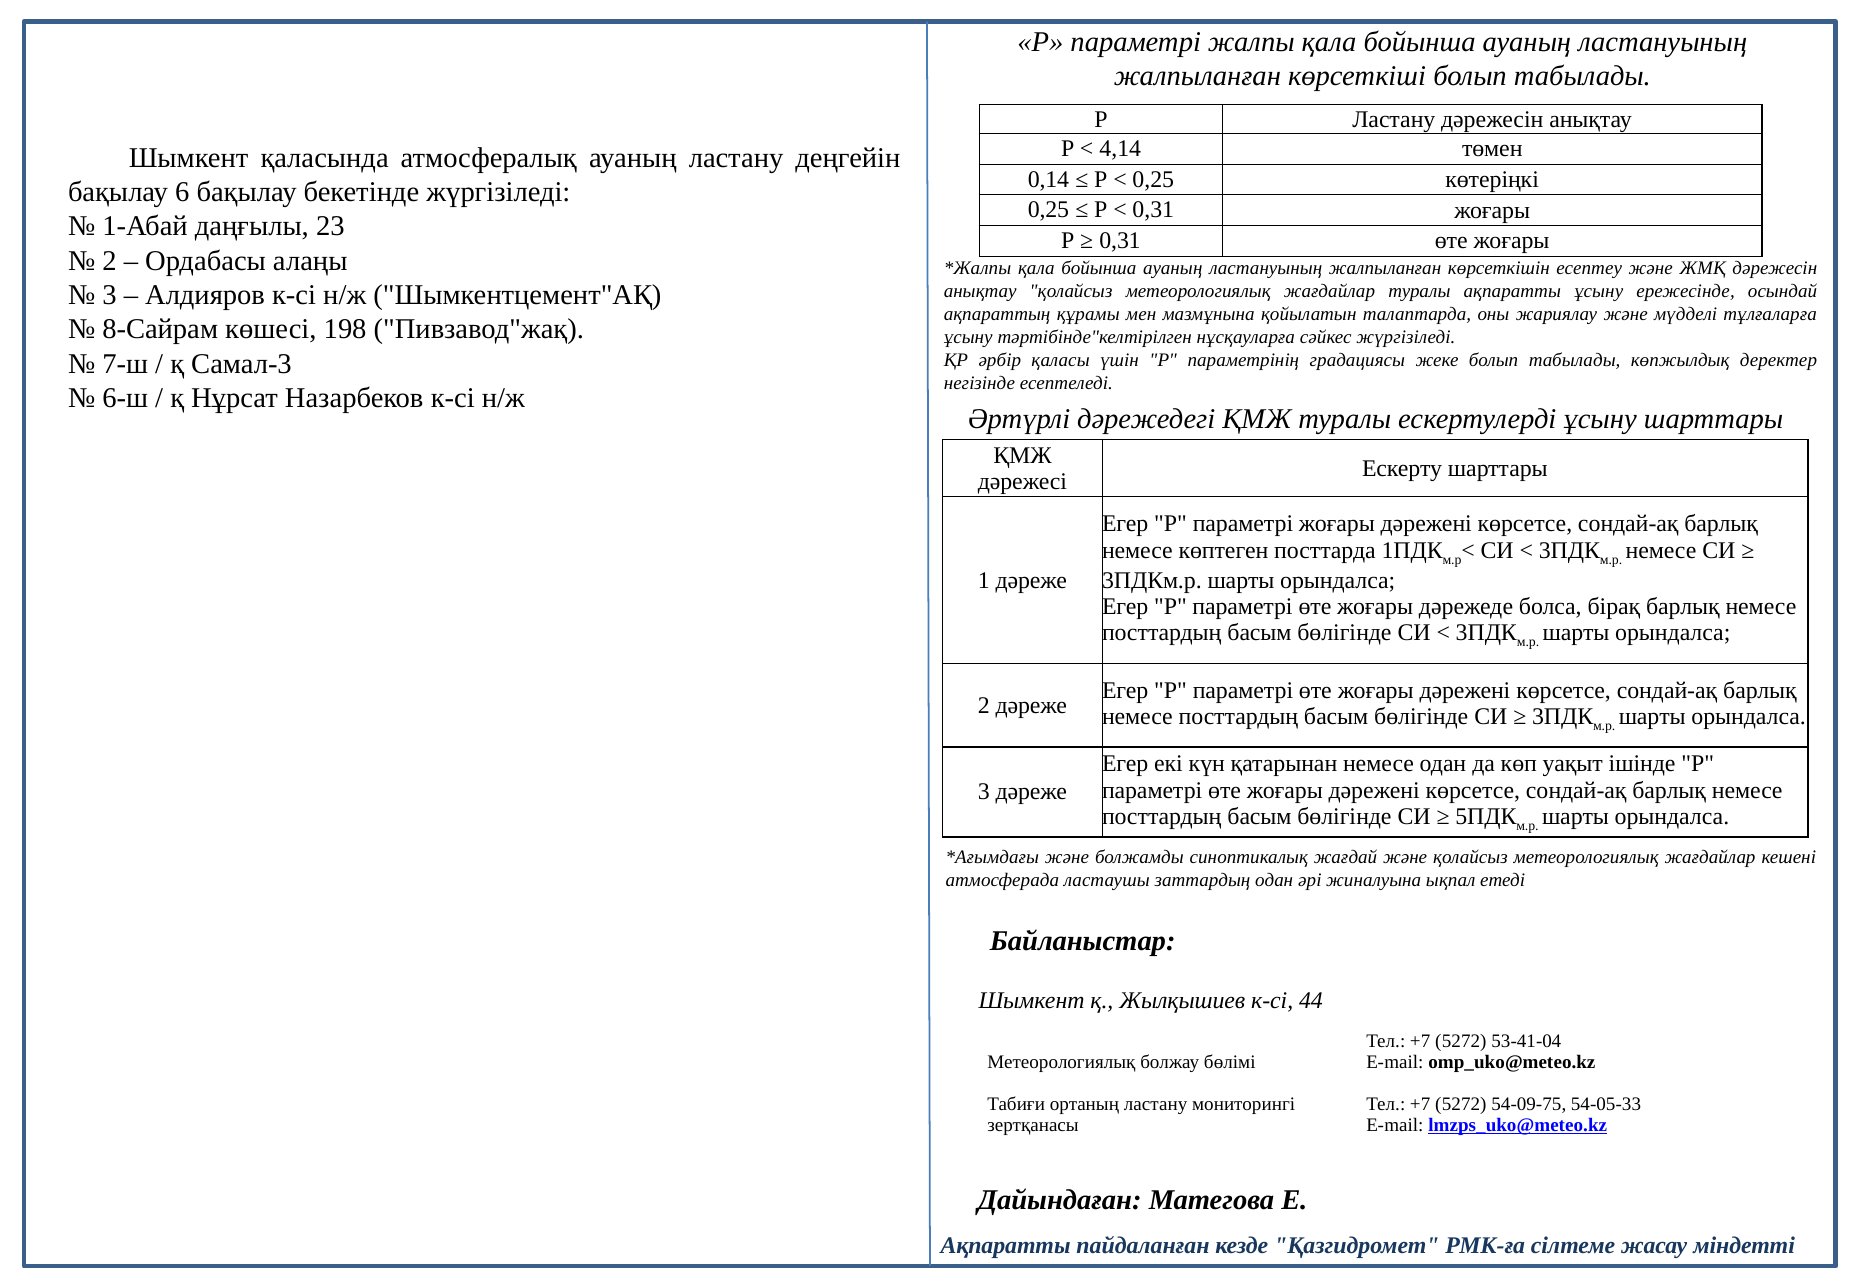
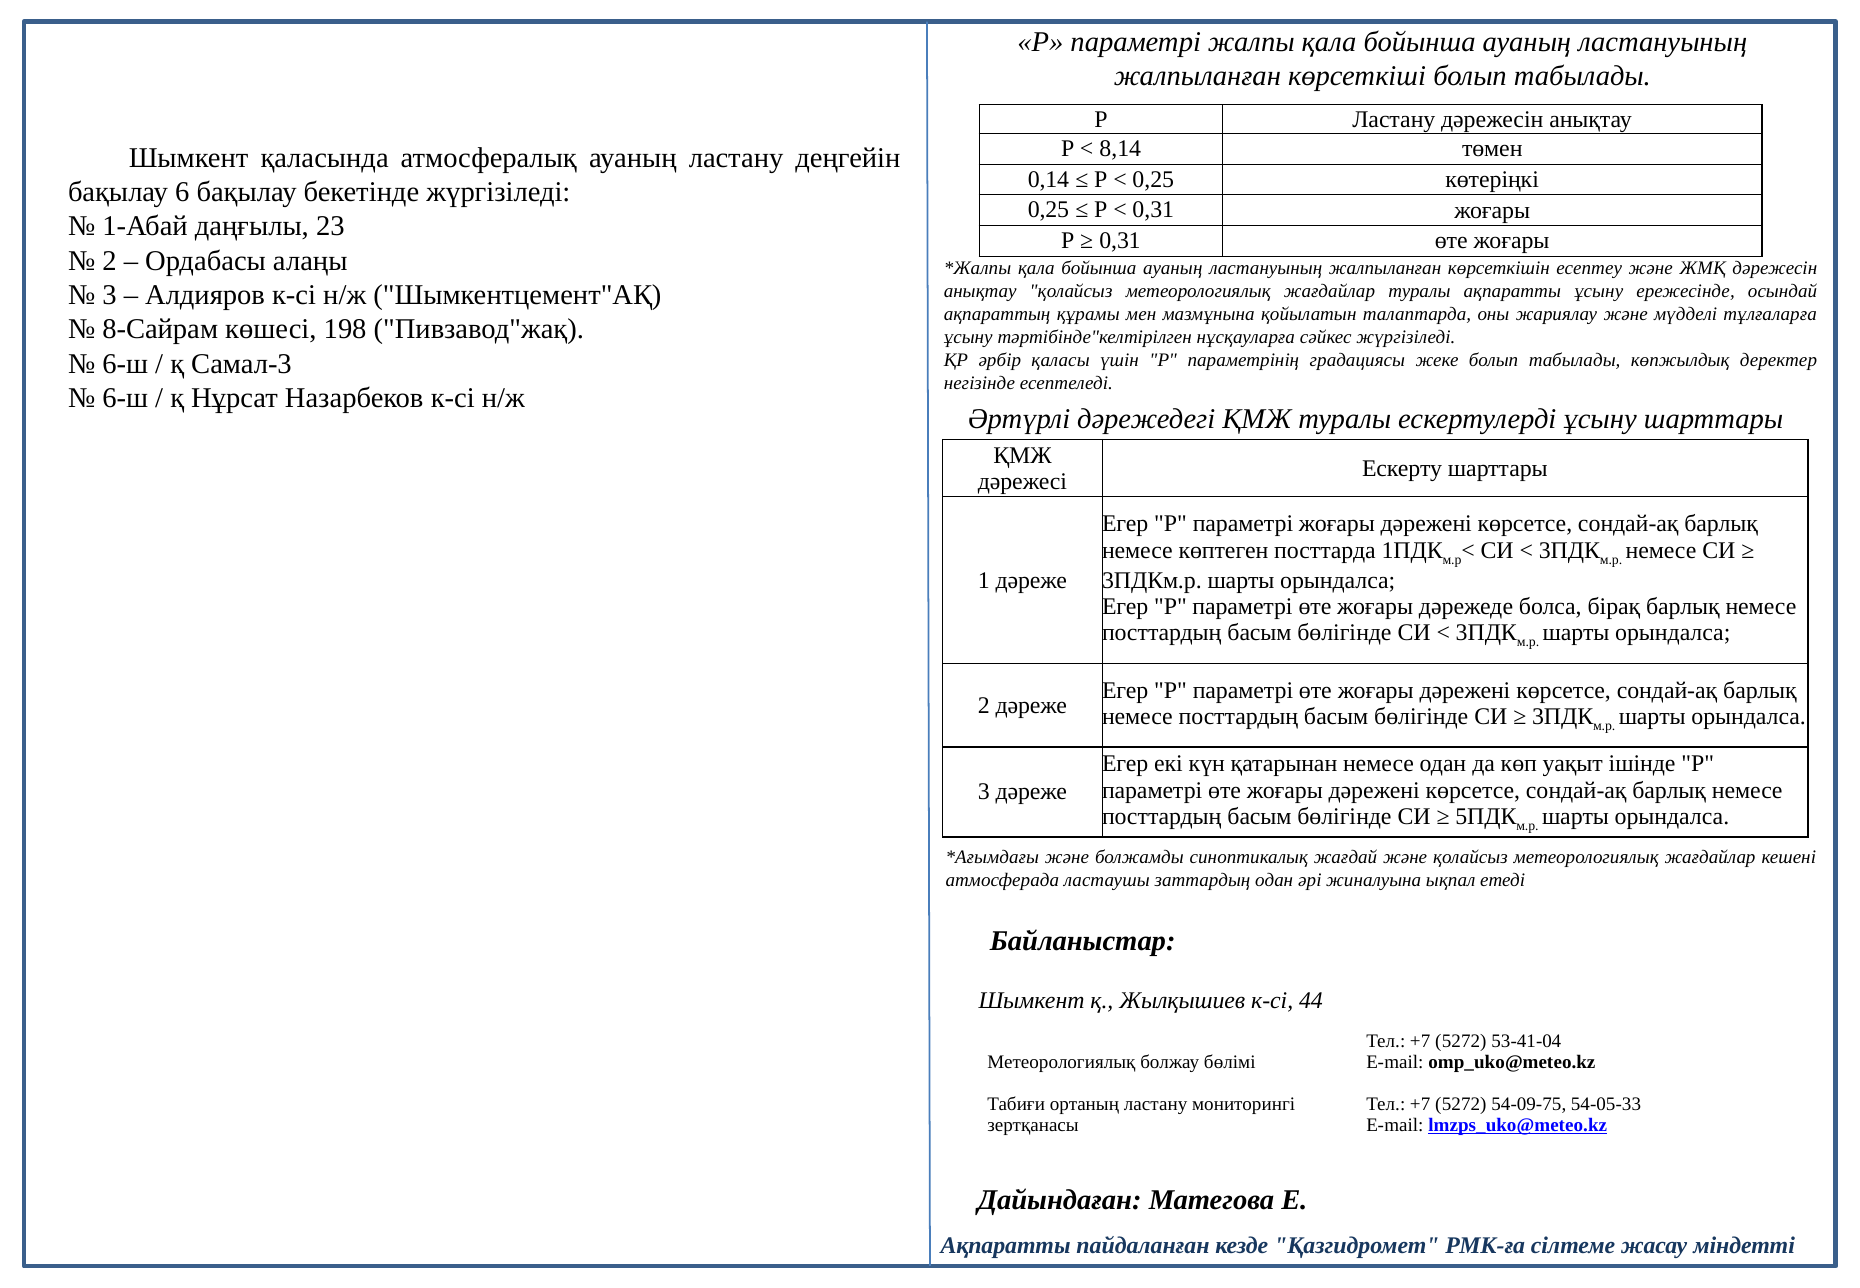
4,14: 4,14 -> 8,14
7-ш at (125, 364): 7-ш -> 6-ш
